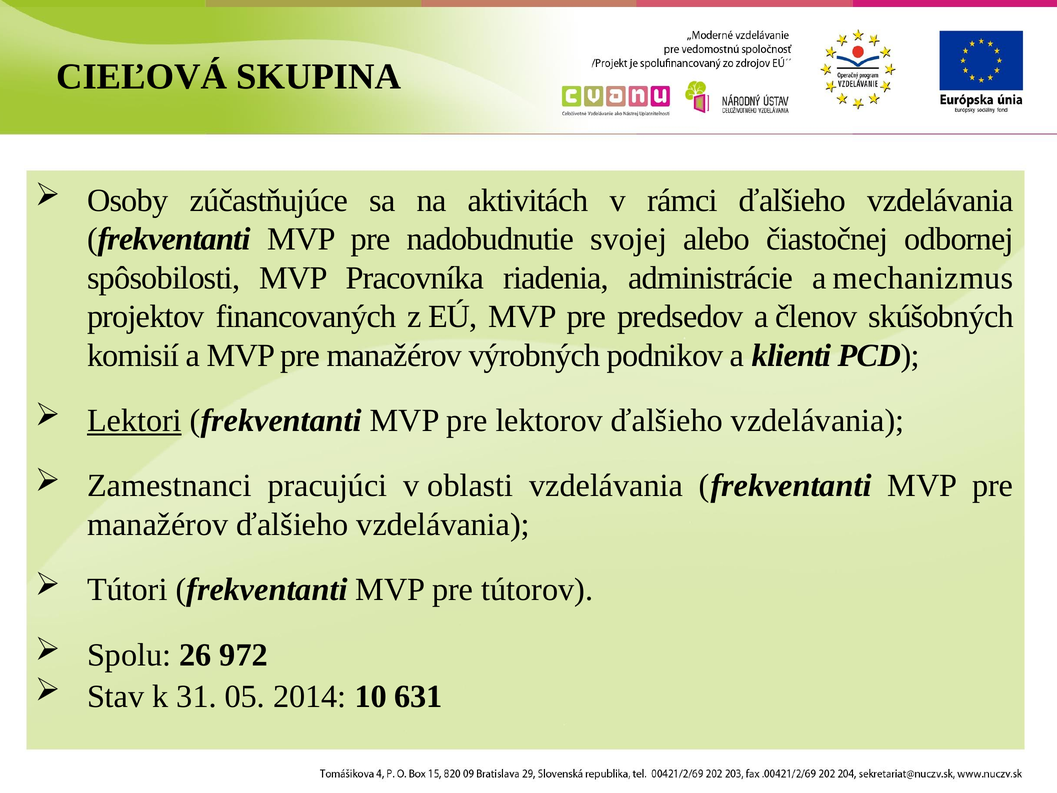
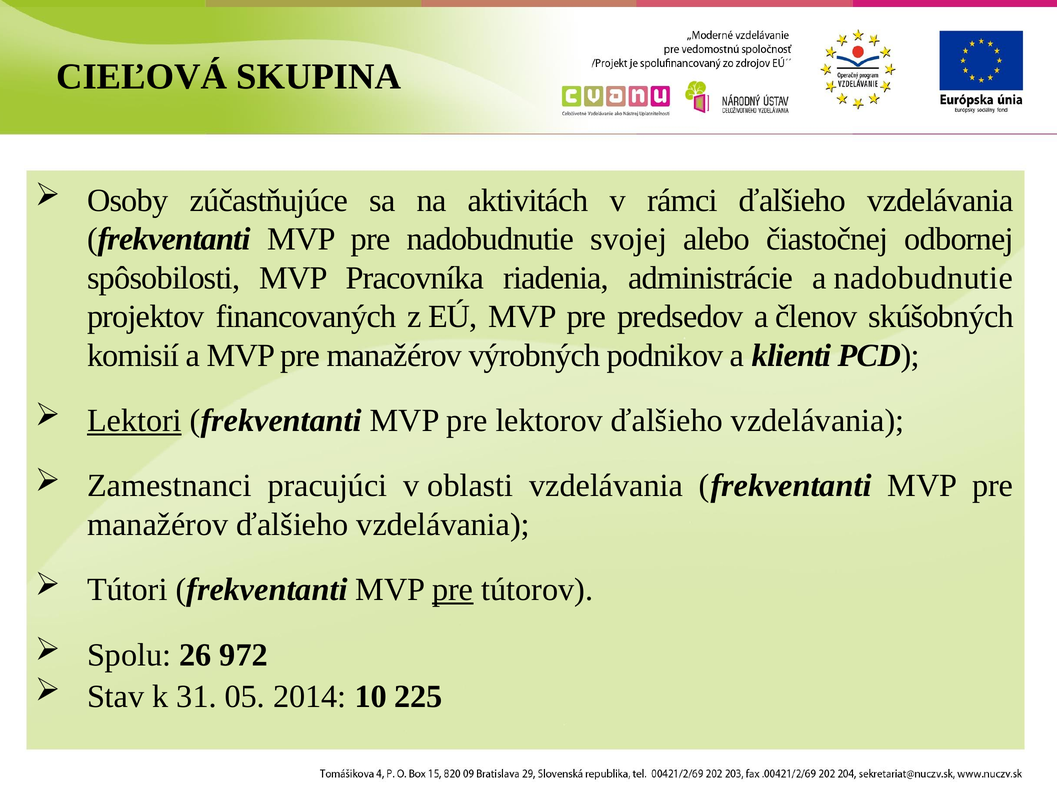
a mechanizmus: mechanizmus -> nadobudnutie
pre at (453, 590) underline: none -> present
631: 631 -> 225
